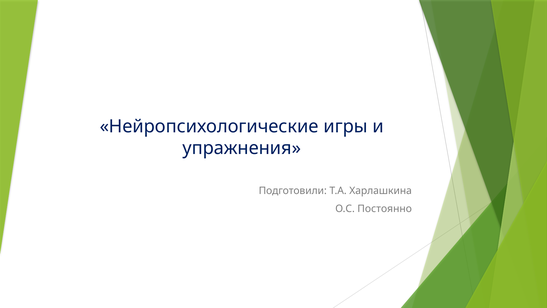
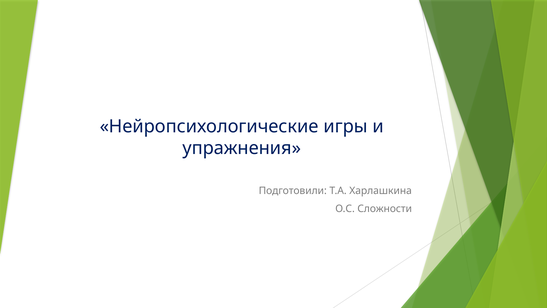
Постоянно: Постоянно -> Сложности
